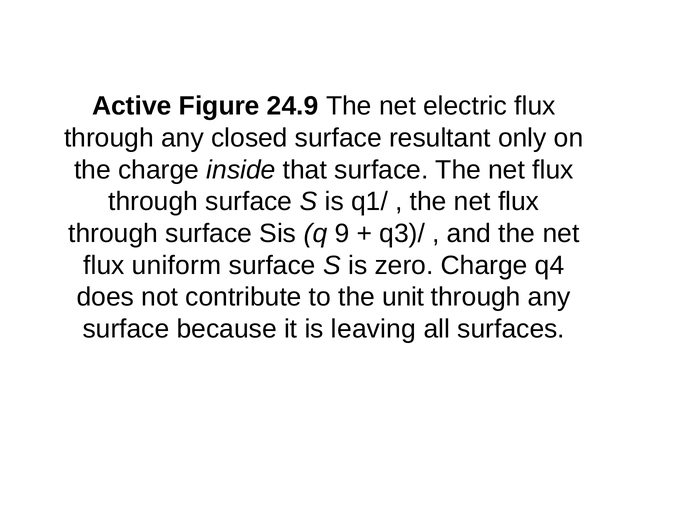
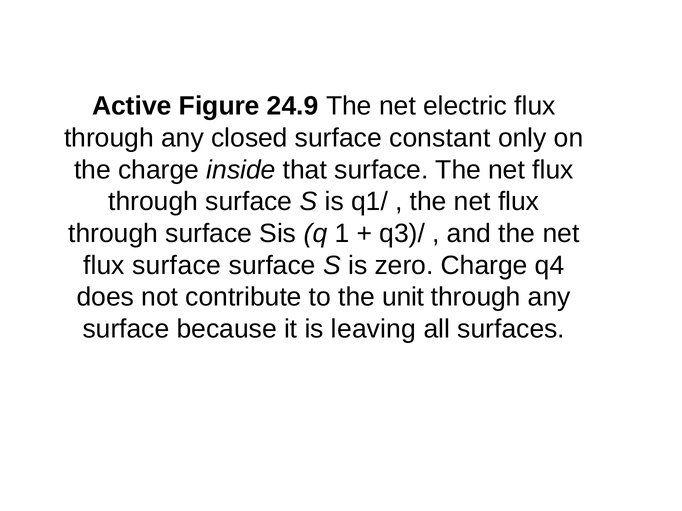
resultant: resultant -> constant
9: 9 -> 1
flux uniform: uniform -> surface
